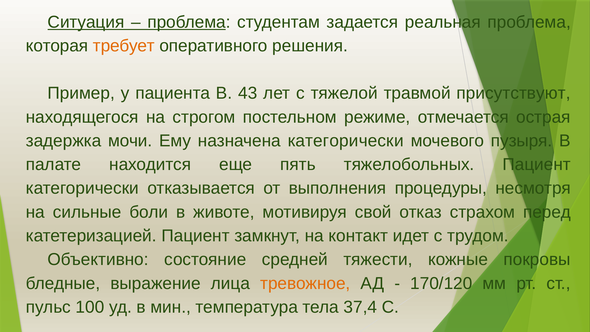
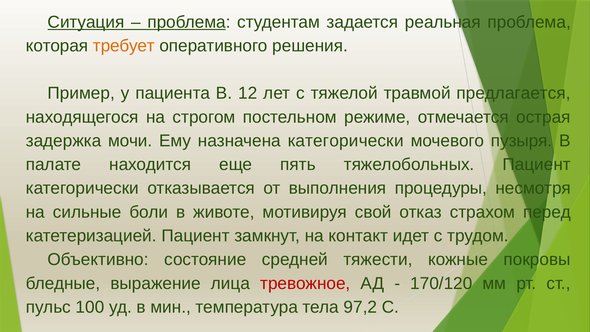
43: 43 -> 12
присутствуют: присутствуют -> предлагается
тревожное colour: orange -> red
37,4: 37,4 -> 97,2
